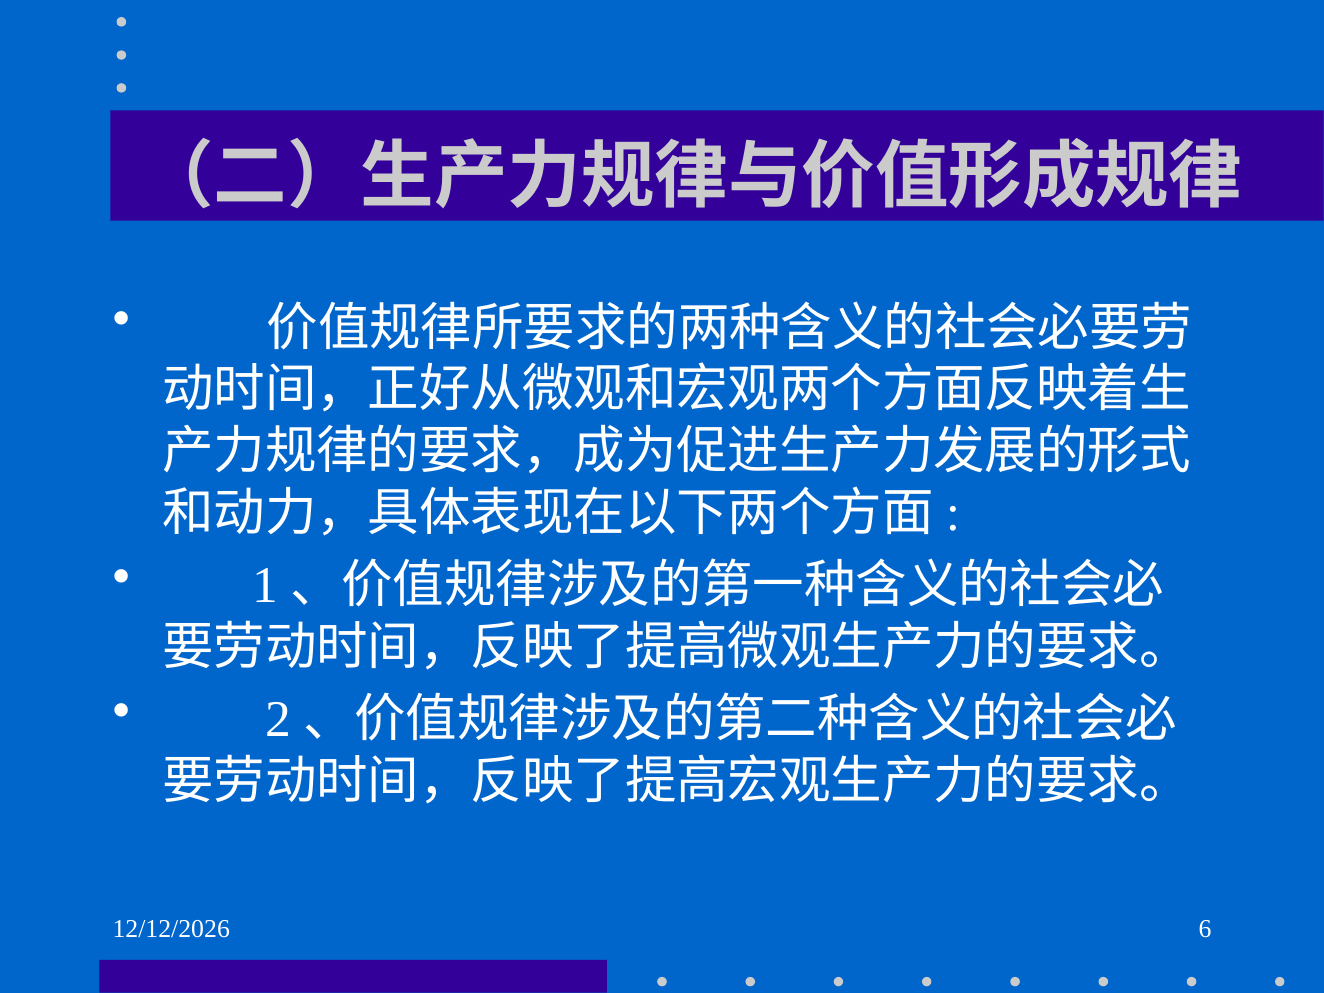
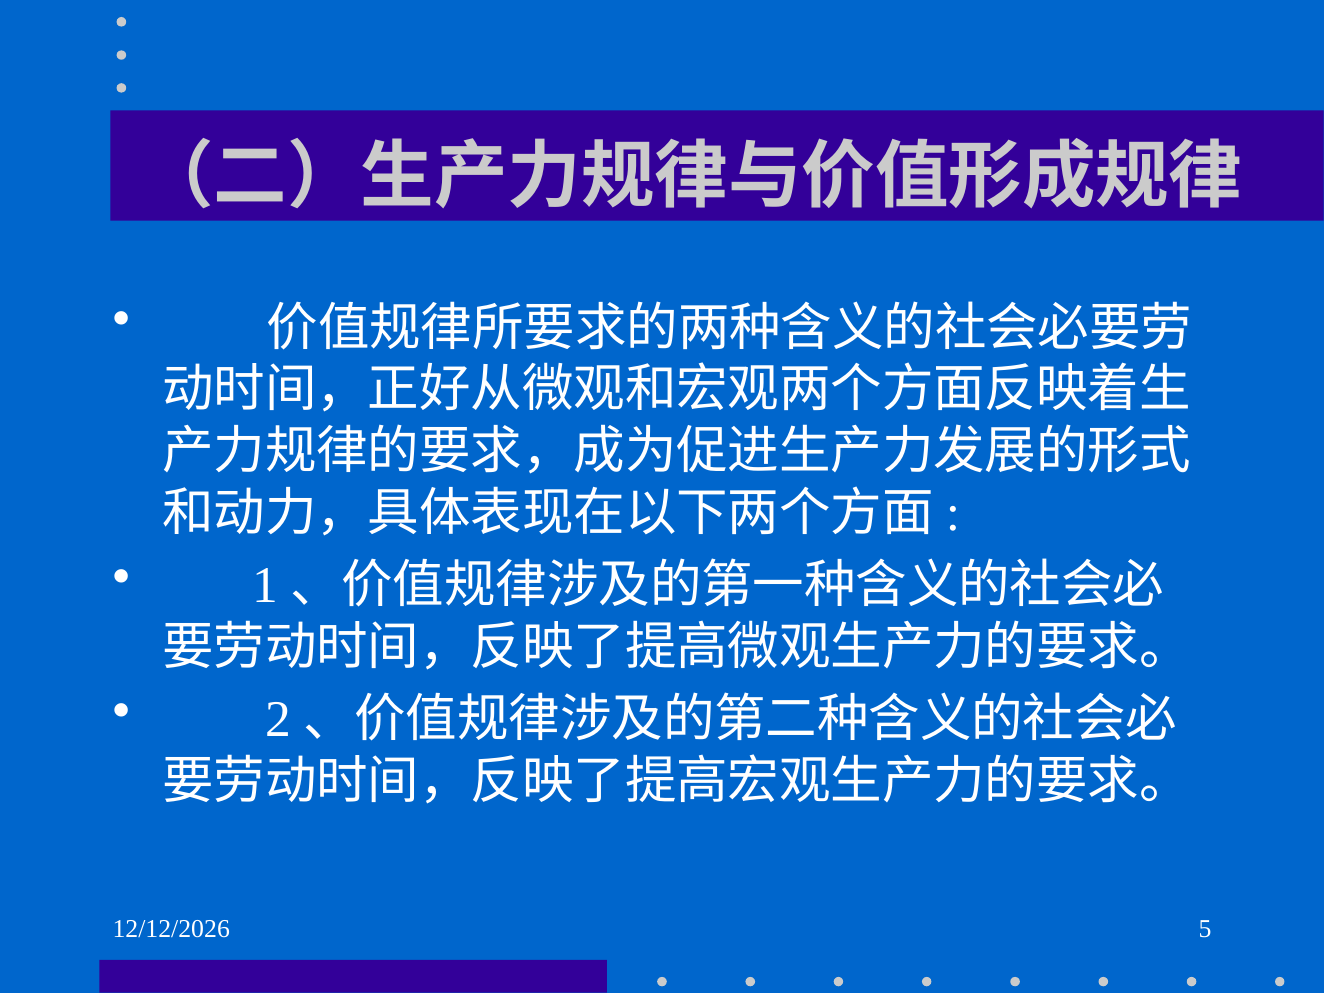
6: 6 -> 5
